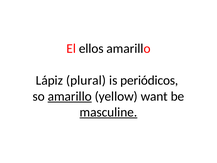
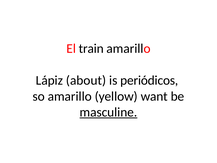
ellos: ellos -> train
plural: plural -> about
amarillo at (70, 96) underline: present -> none
